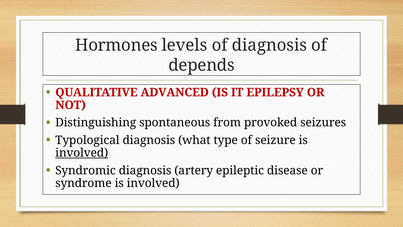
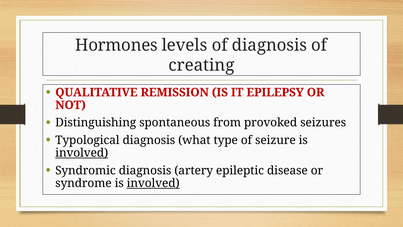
depends: depends -> creating
ADVANCED: ADVANCED -> REMISSION
involved at (153, 183) underline: none -> present
